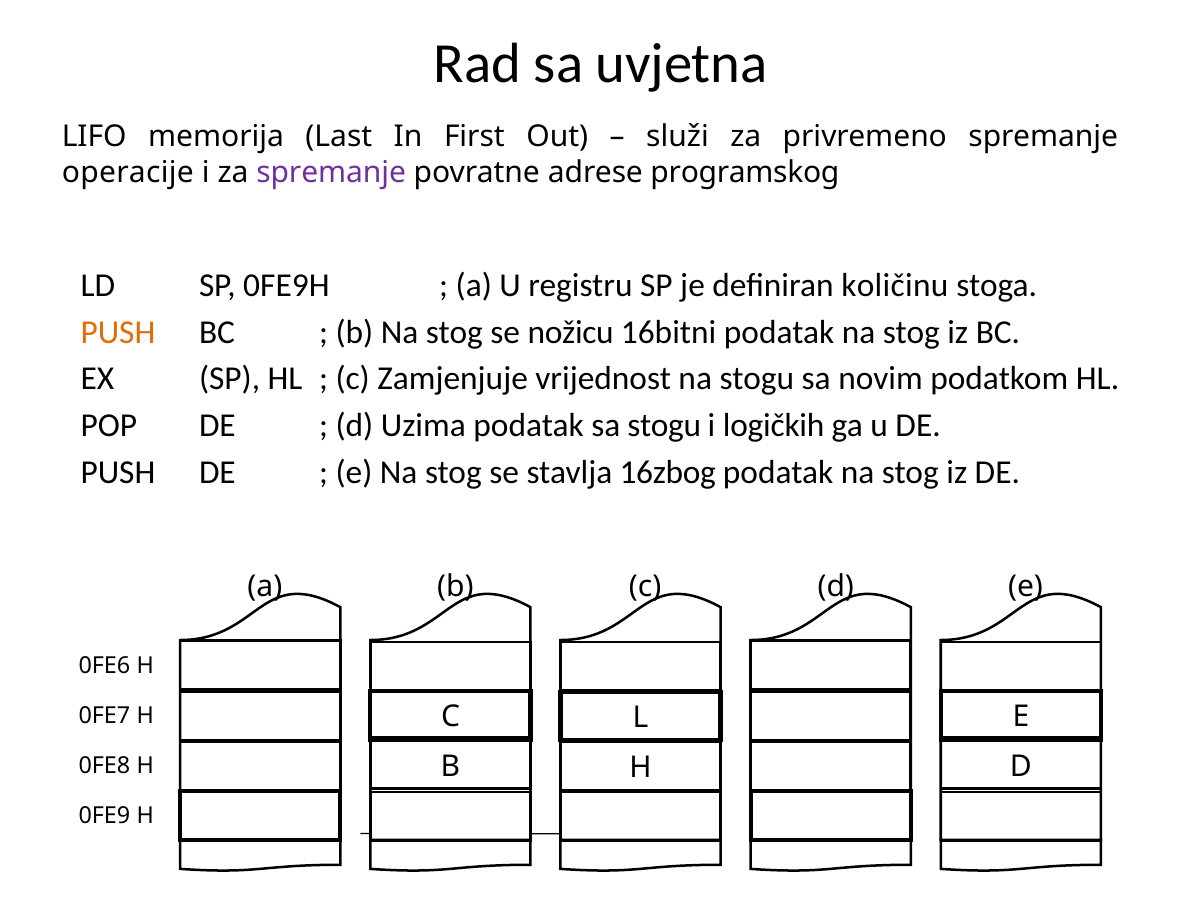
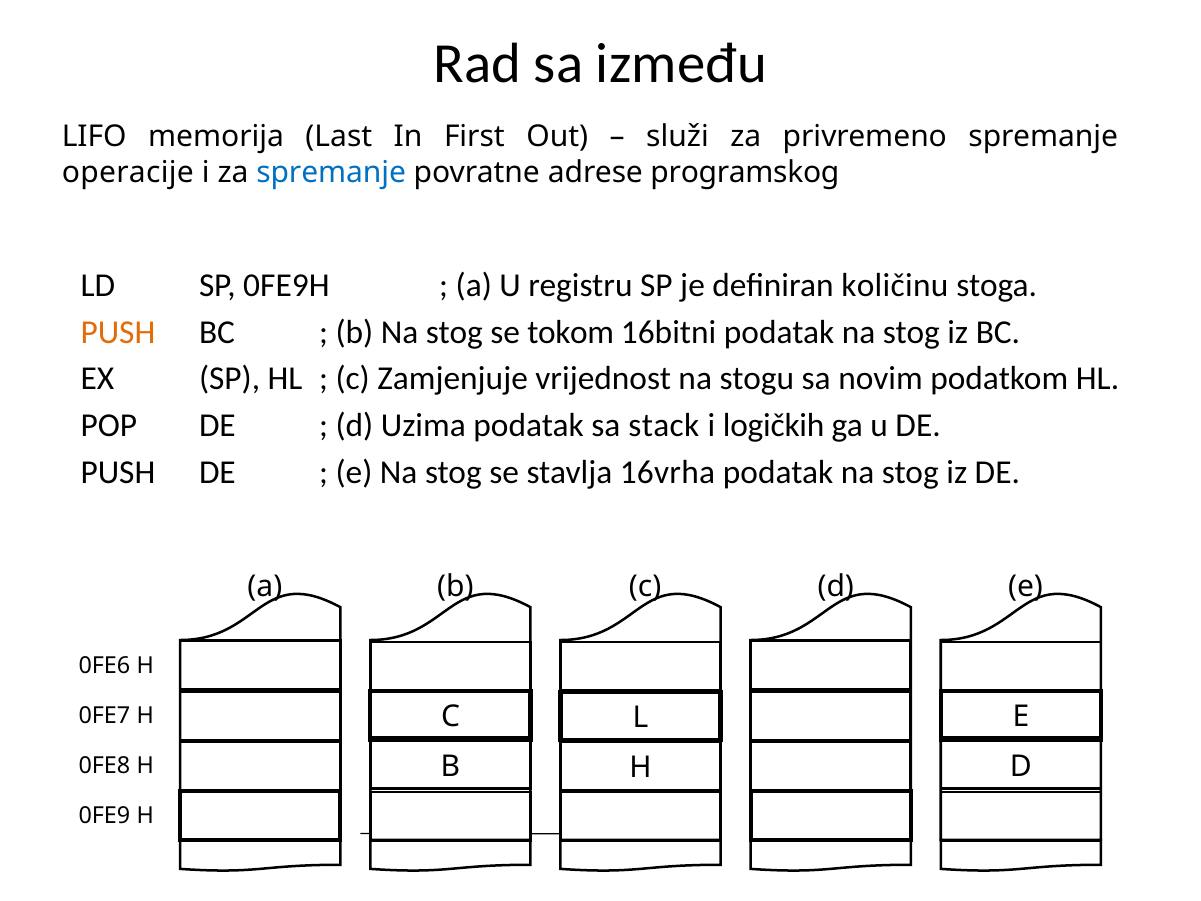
uvjetna: uvjetna -> između
spremanje at (331, 172) colour: purple -> blue
nožicu: nožicu -> tokom
sa stogu: stogu -> stack
16zbog: 16zbog -> 16vrha
